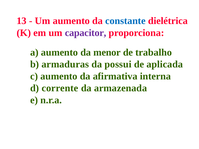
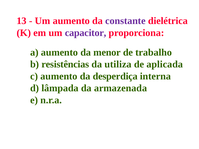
constante colour: blue -> purple
armaduras: armaduras -> resistências
possui: possui -> utiliza
afirmativa: afirmativa -> desperdiça
corrente: corrente -> lâmpada
